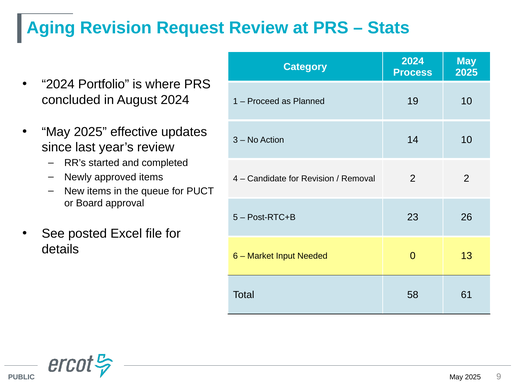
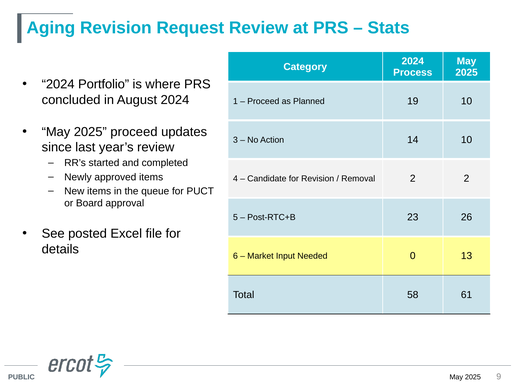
2025 effective: effective -> proceed
